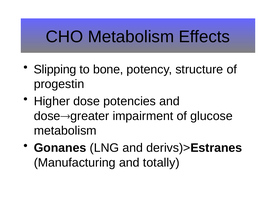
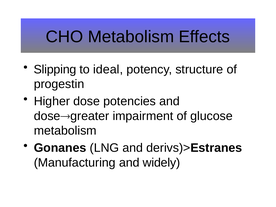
bone: bone -> ideal
totally: totally -> widely
